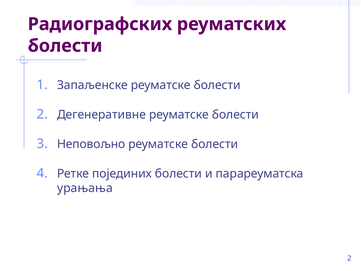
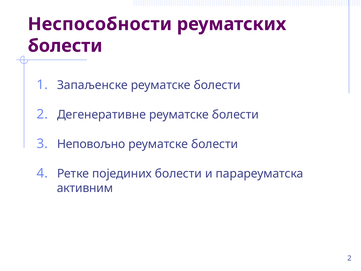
Радиографских: Радиографских -> Неспособности
урањања: урањања -> активним
